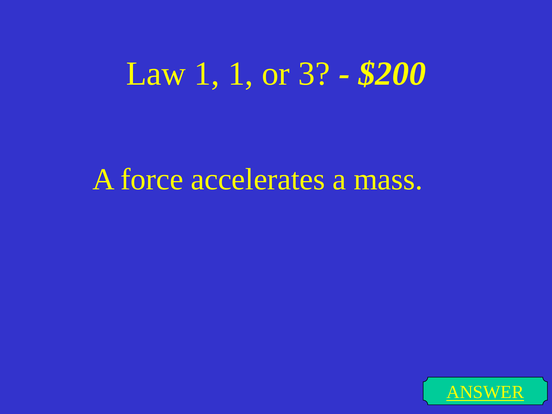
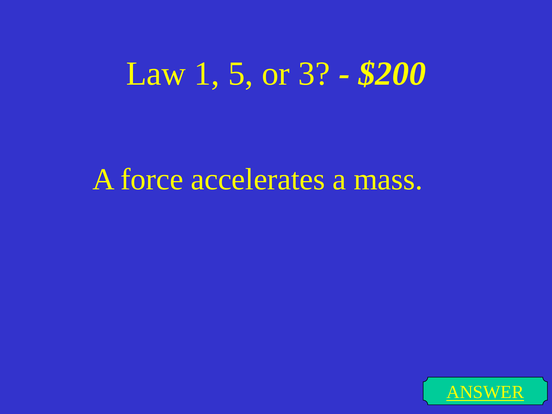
1 1: 1 -> 5
